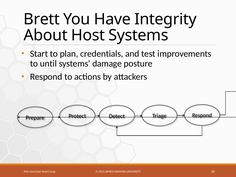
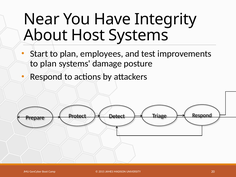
Brett: Brett -> Near
credentials: credentials -> employees
until at (48, 64): until -> plan
